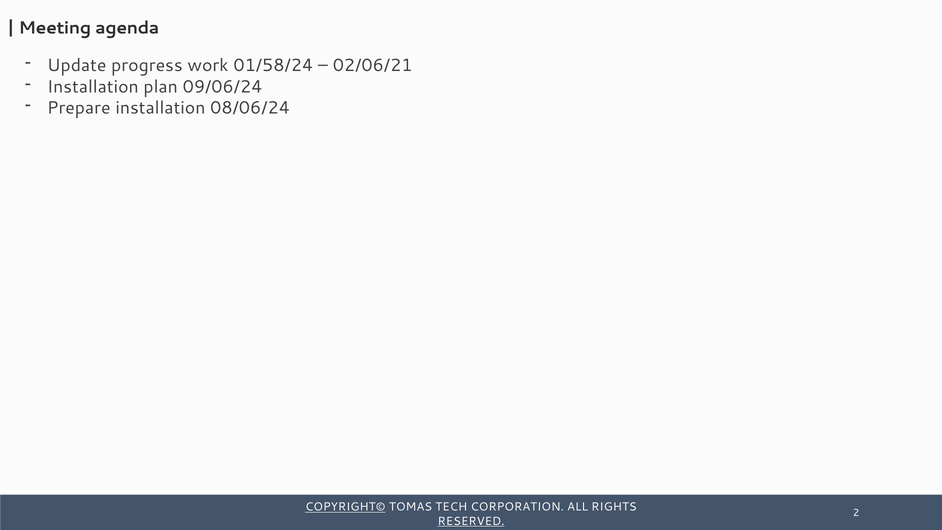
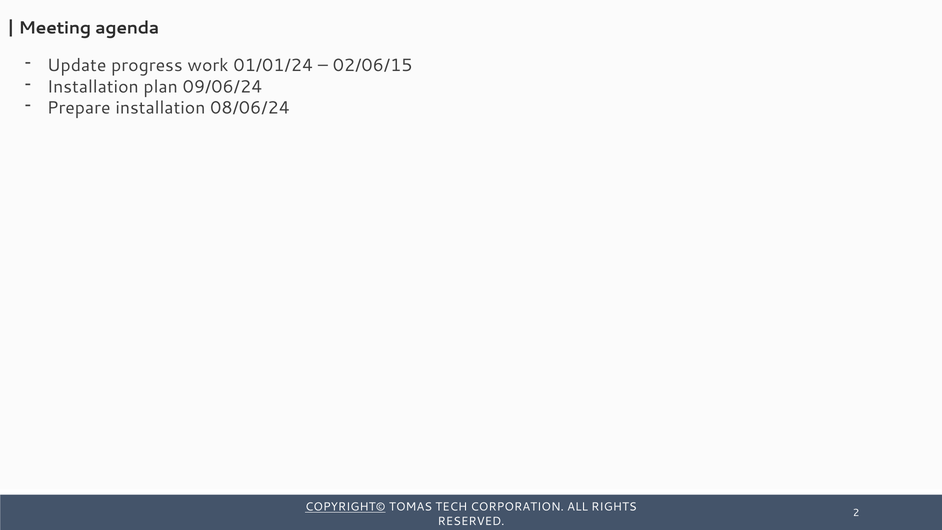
01/58/24: 01/58/24 -> 01/01/24
02/06/21: 02/06/21 -> 02/06/15
RESERVED underline: present -> none
